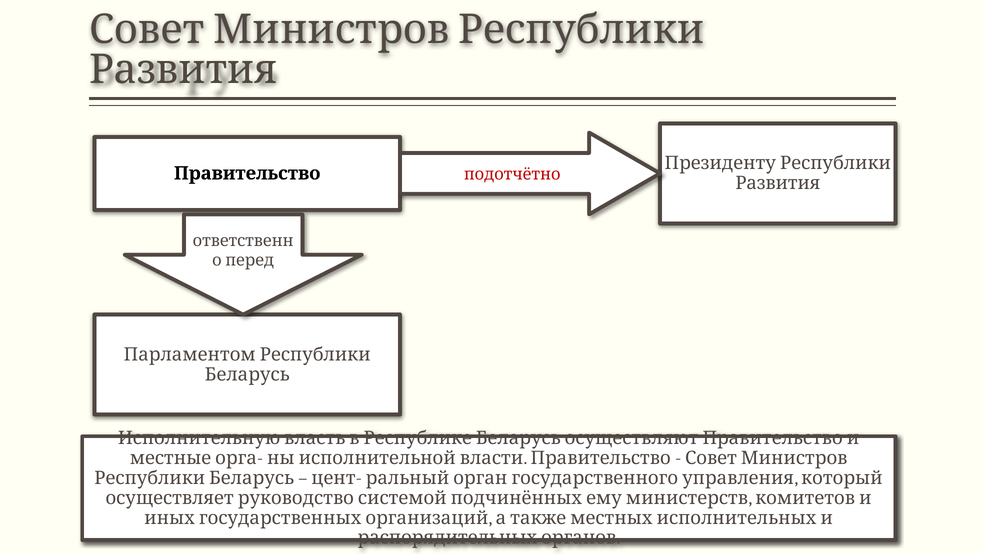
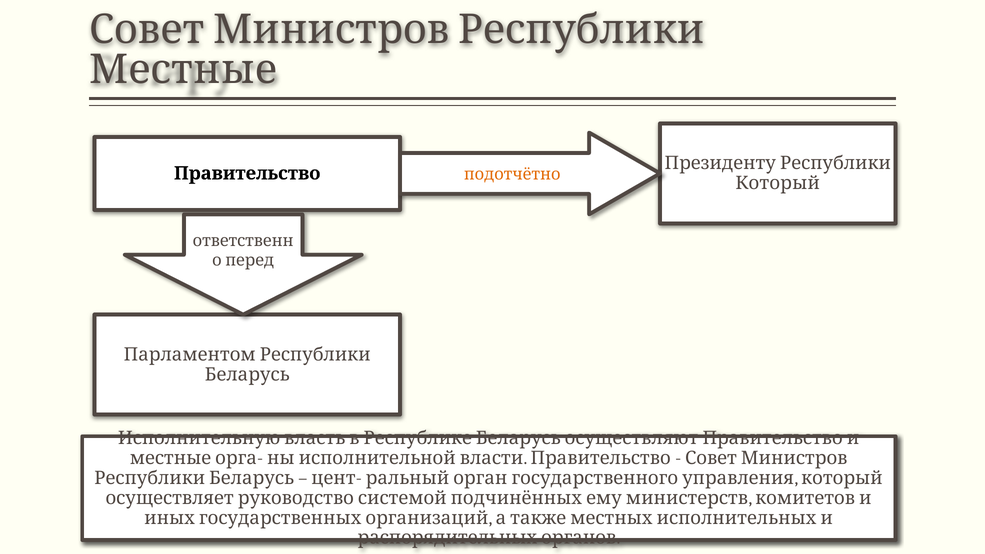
Развития at (183, 70): Развития -> Местные
подотчётно colour: red -> orange
Развития at (778, 183): Развития -> Который
